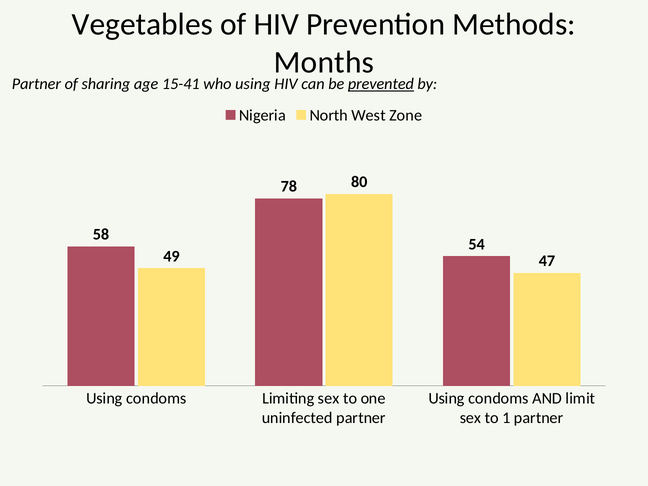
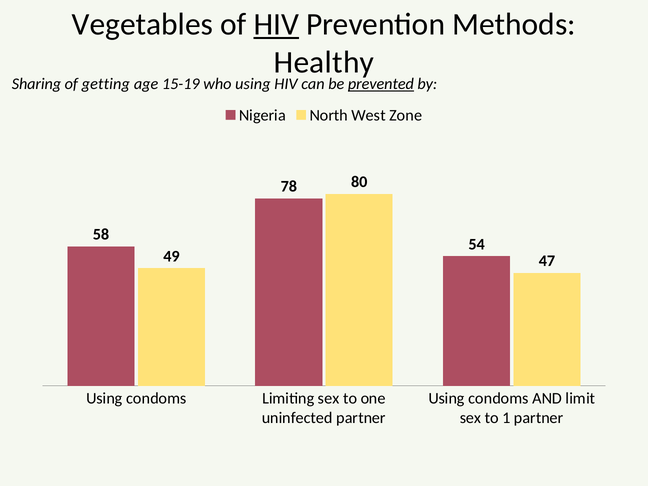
HIV at (276, 24) underline: none -> present
Months: Months -> Healthy
Partner at (36, 84): Partner -> Sharing
sharing: sharing -> getting
15-41: 15-41 -> 15-19
